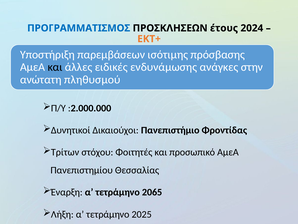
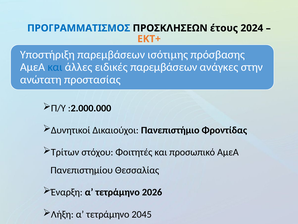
και at (55, 67) colour: black -> blue
ειδικές ενδυνάμωσης: ενδυνάμωσης -> παρεμβάσεων
πληθυσμού: πληθυσμού -> προστασίας
2065: 2065 -> 2026
2025: 2025 -> 2045
